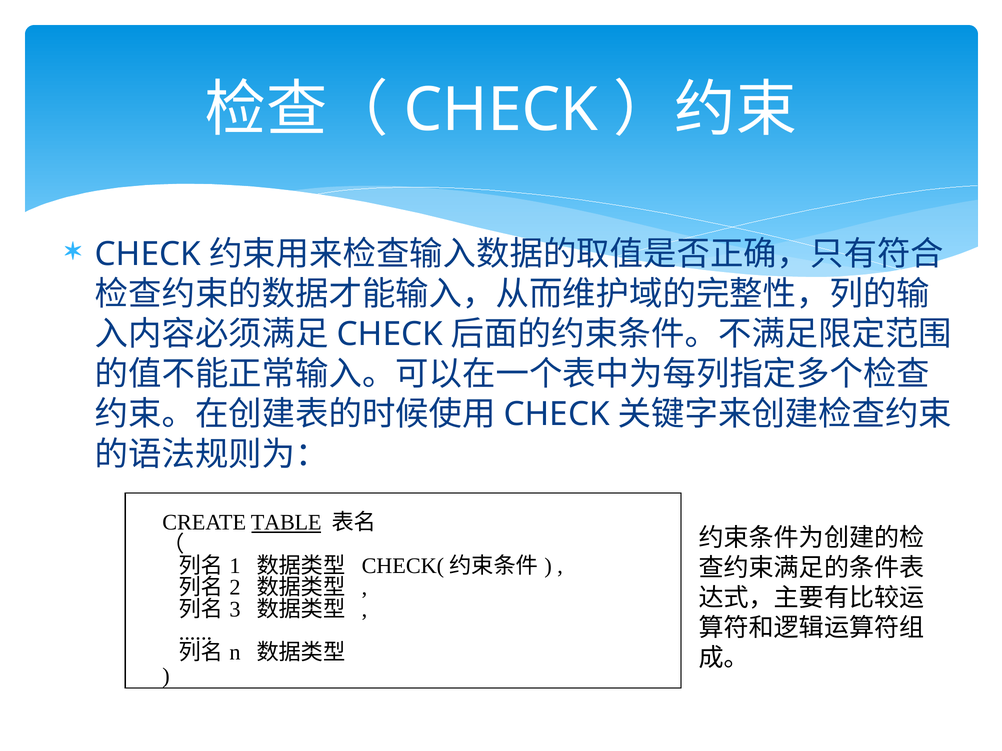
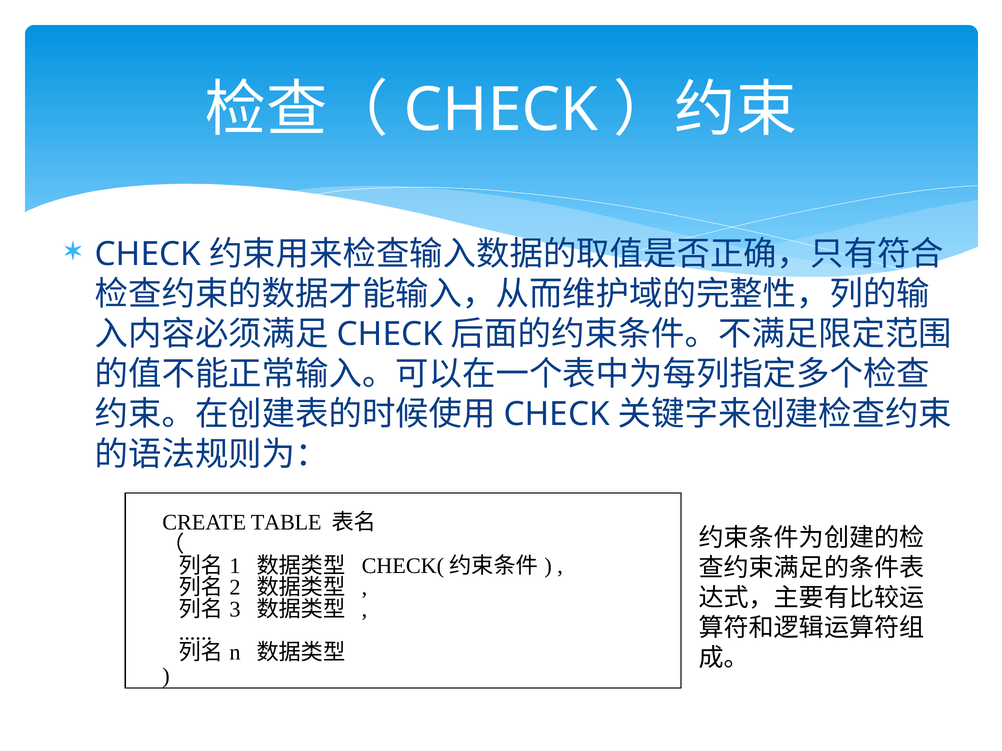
TABLE underline: present -> none
